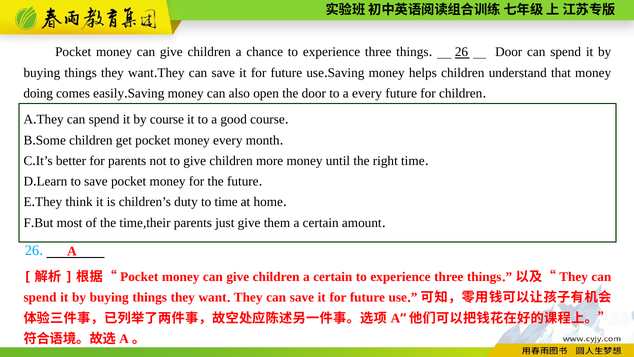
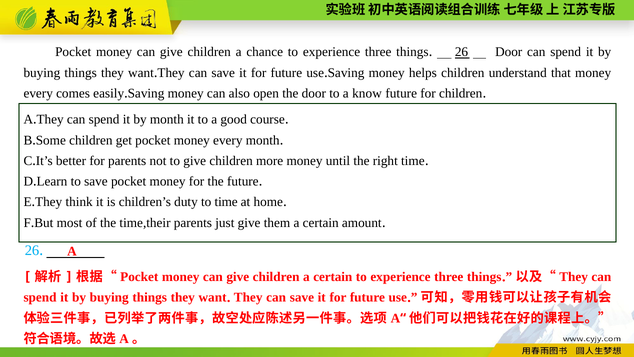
doing at (38, 93): doing -> every
a every: every -> know
by course: course -> month
